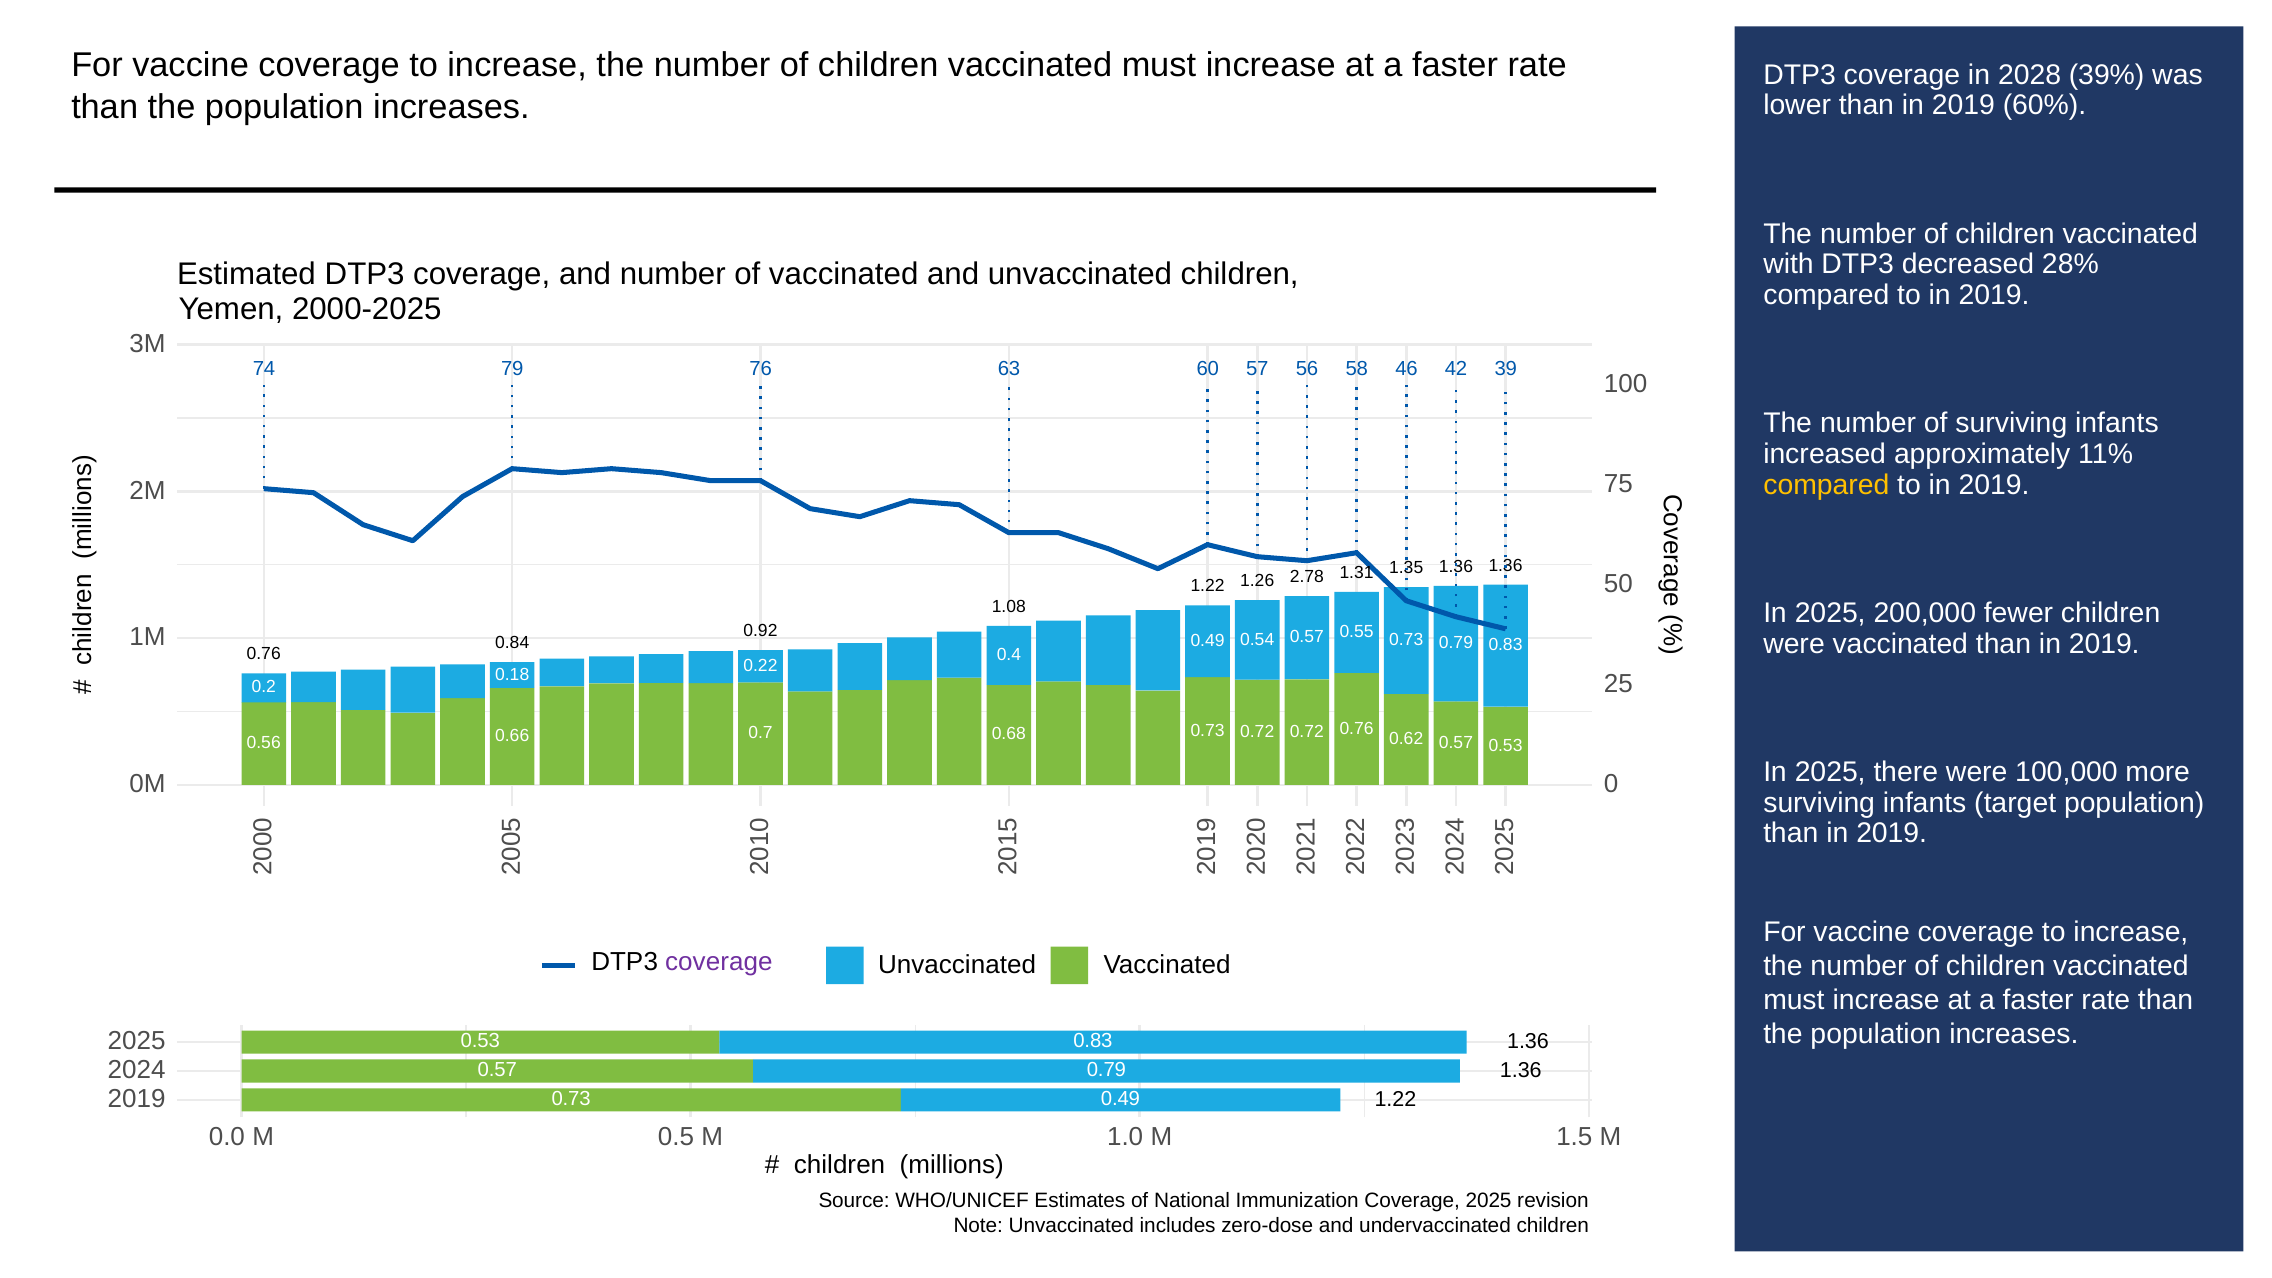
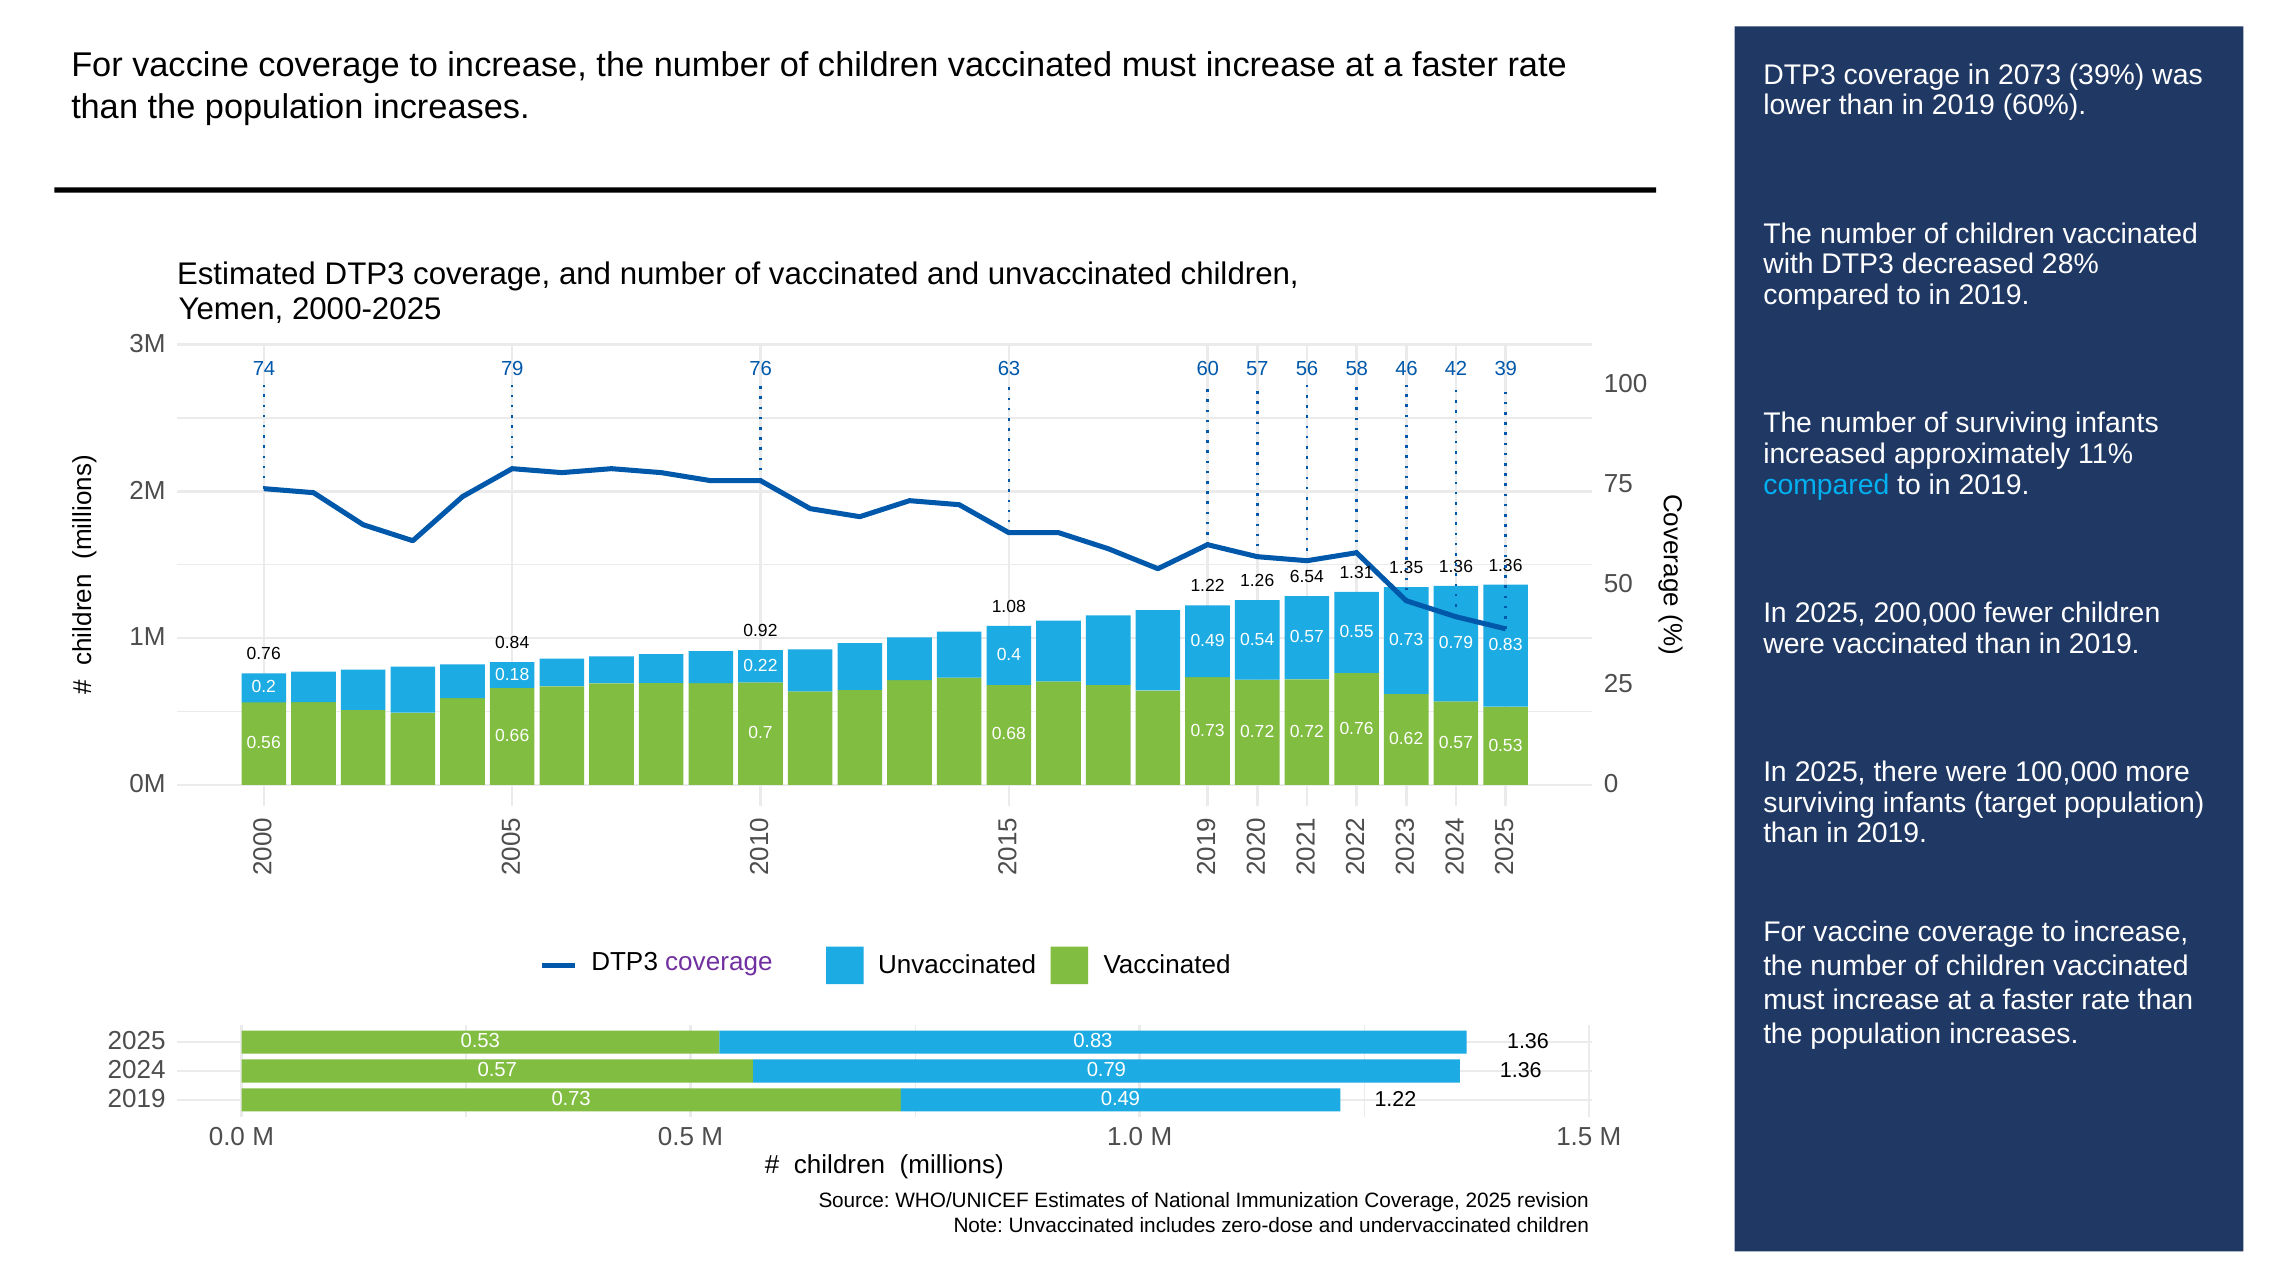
2028: 2028 -> 2073
compared at (1826, 485) colour: yellow -> light blue
2.78: 2.78 -> 6.54
